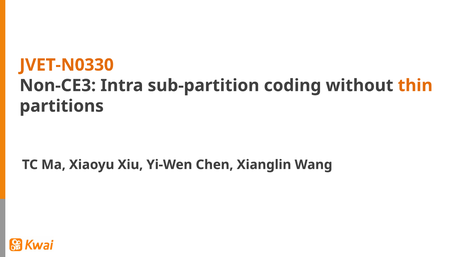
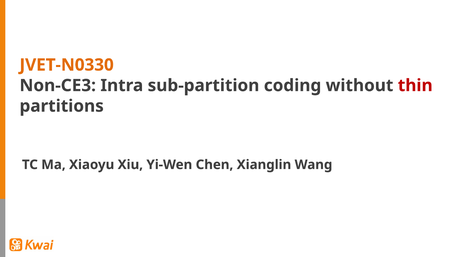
thin colour: orange -> red
